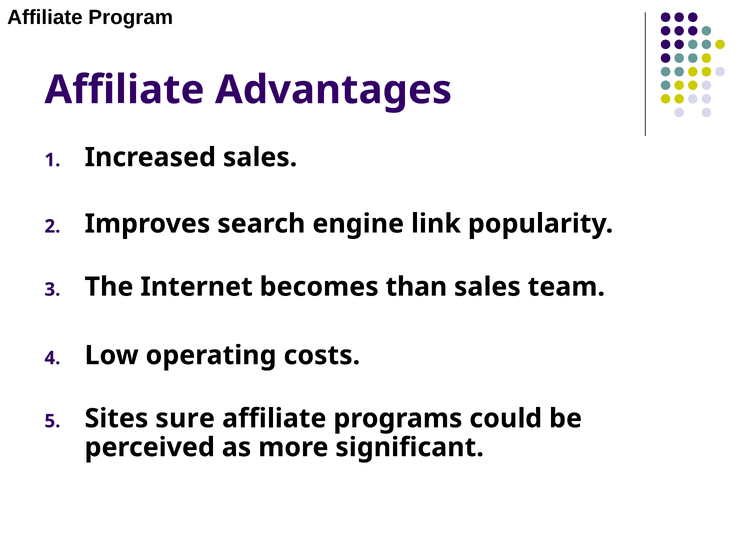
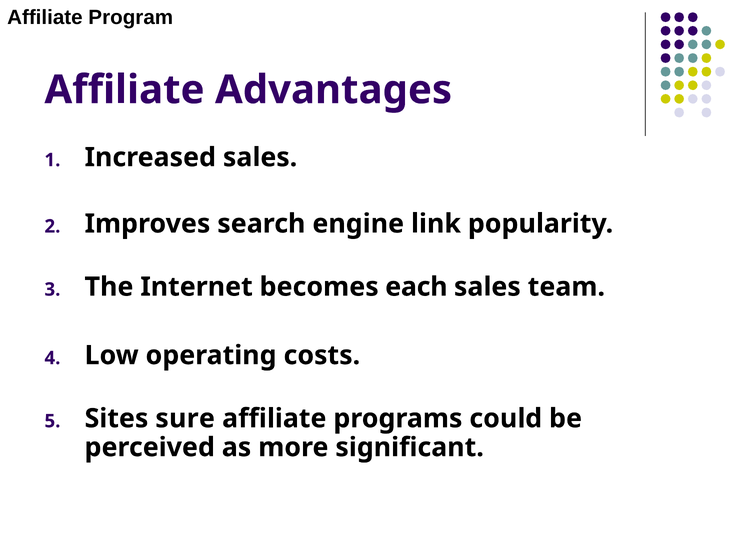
than: than -> each
